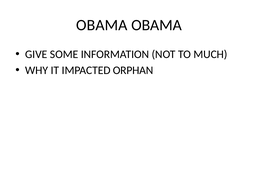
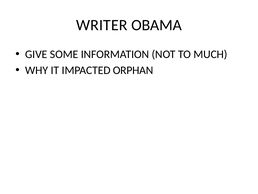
OBAMA at (102, 25): OBAMA -> WRITER
